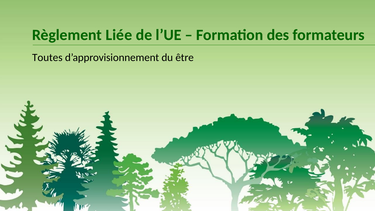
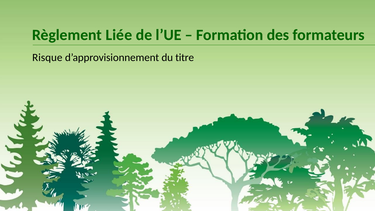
Toutes: Toutes -> Risque
être: être -> titre
